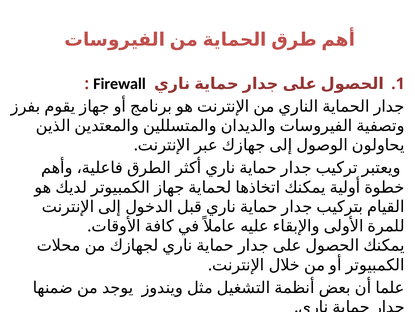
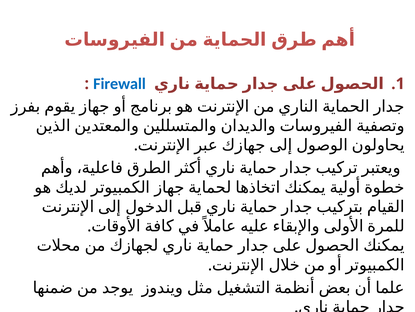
Firewall colour: black -> blue
